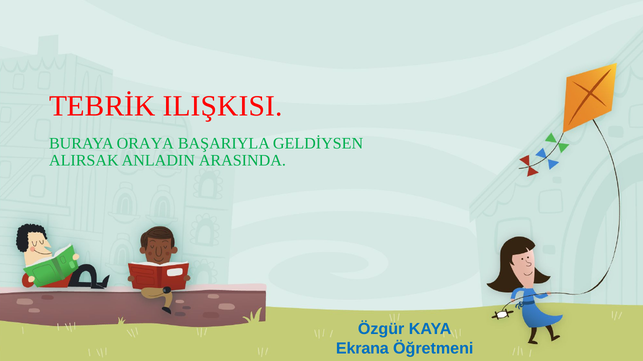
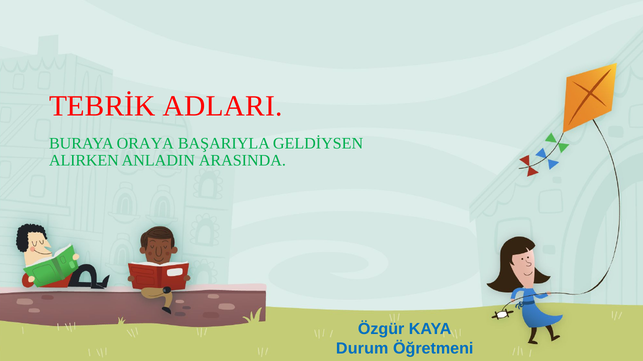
ILIŞKISI: ILIŞKISI -> ADLARI
ALIRSAK: ALIRSAK -> ALIRKEN
Ekrana: Ekrana -> Durum
